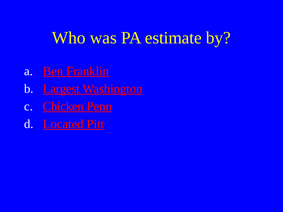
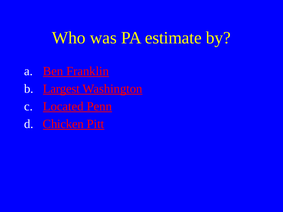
Chicken: Chicken -> Located
Located: Located -> Chicken
